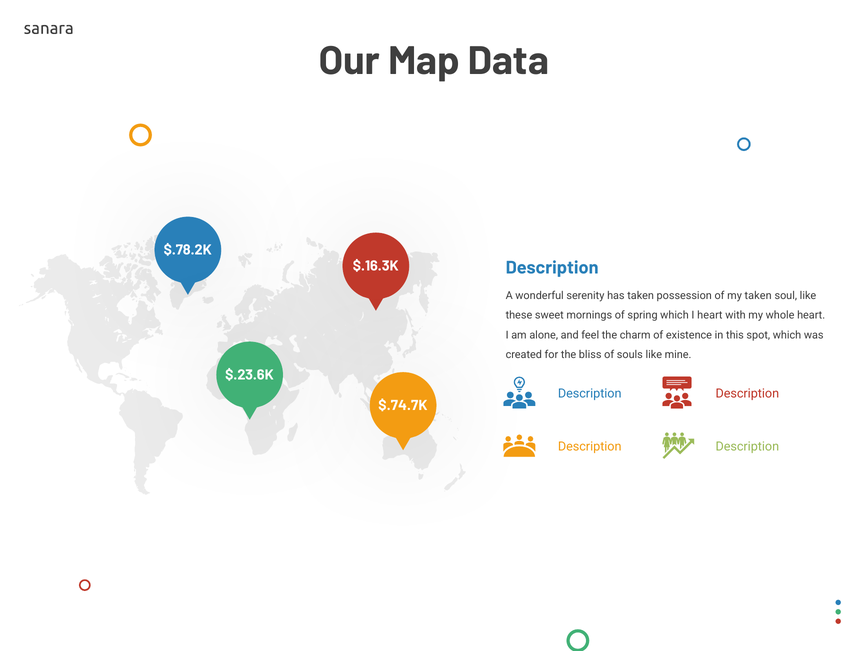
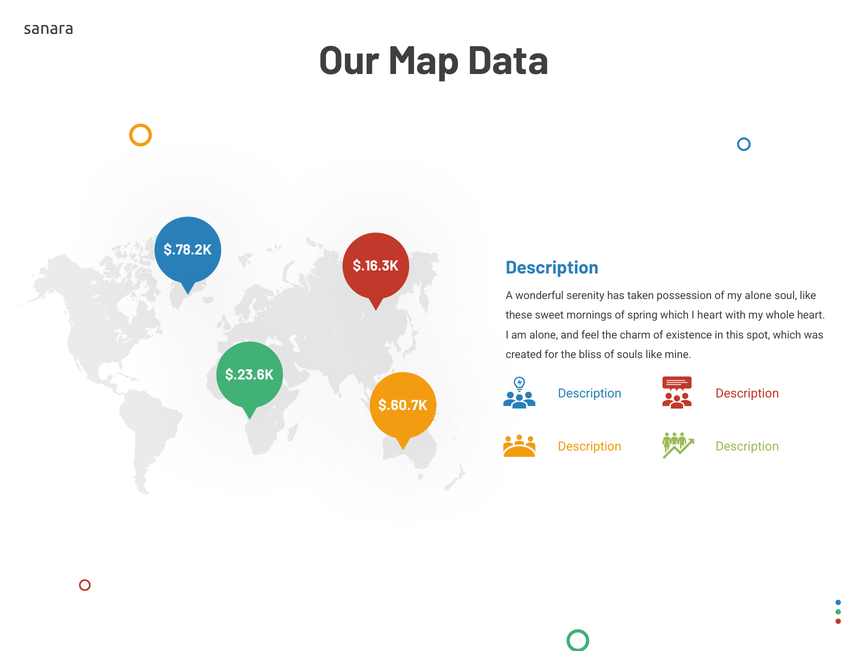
my taken: taken -> alone
$.74.7K: $.74.7K -> $.60.7K
